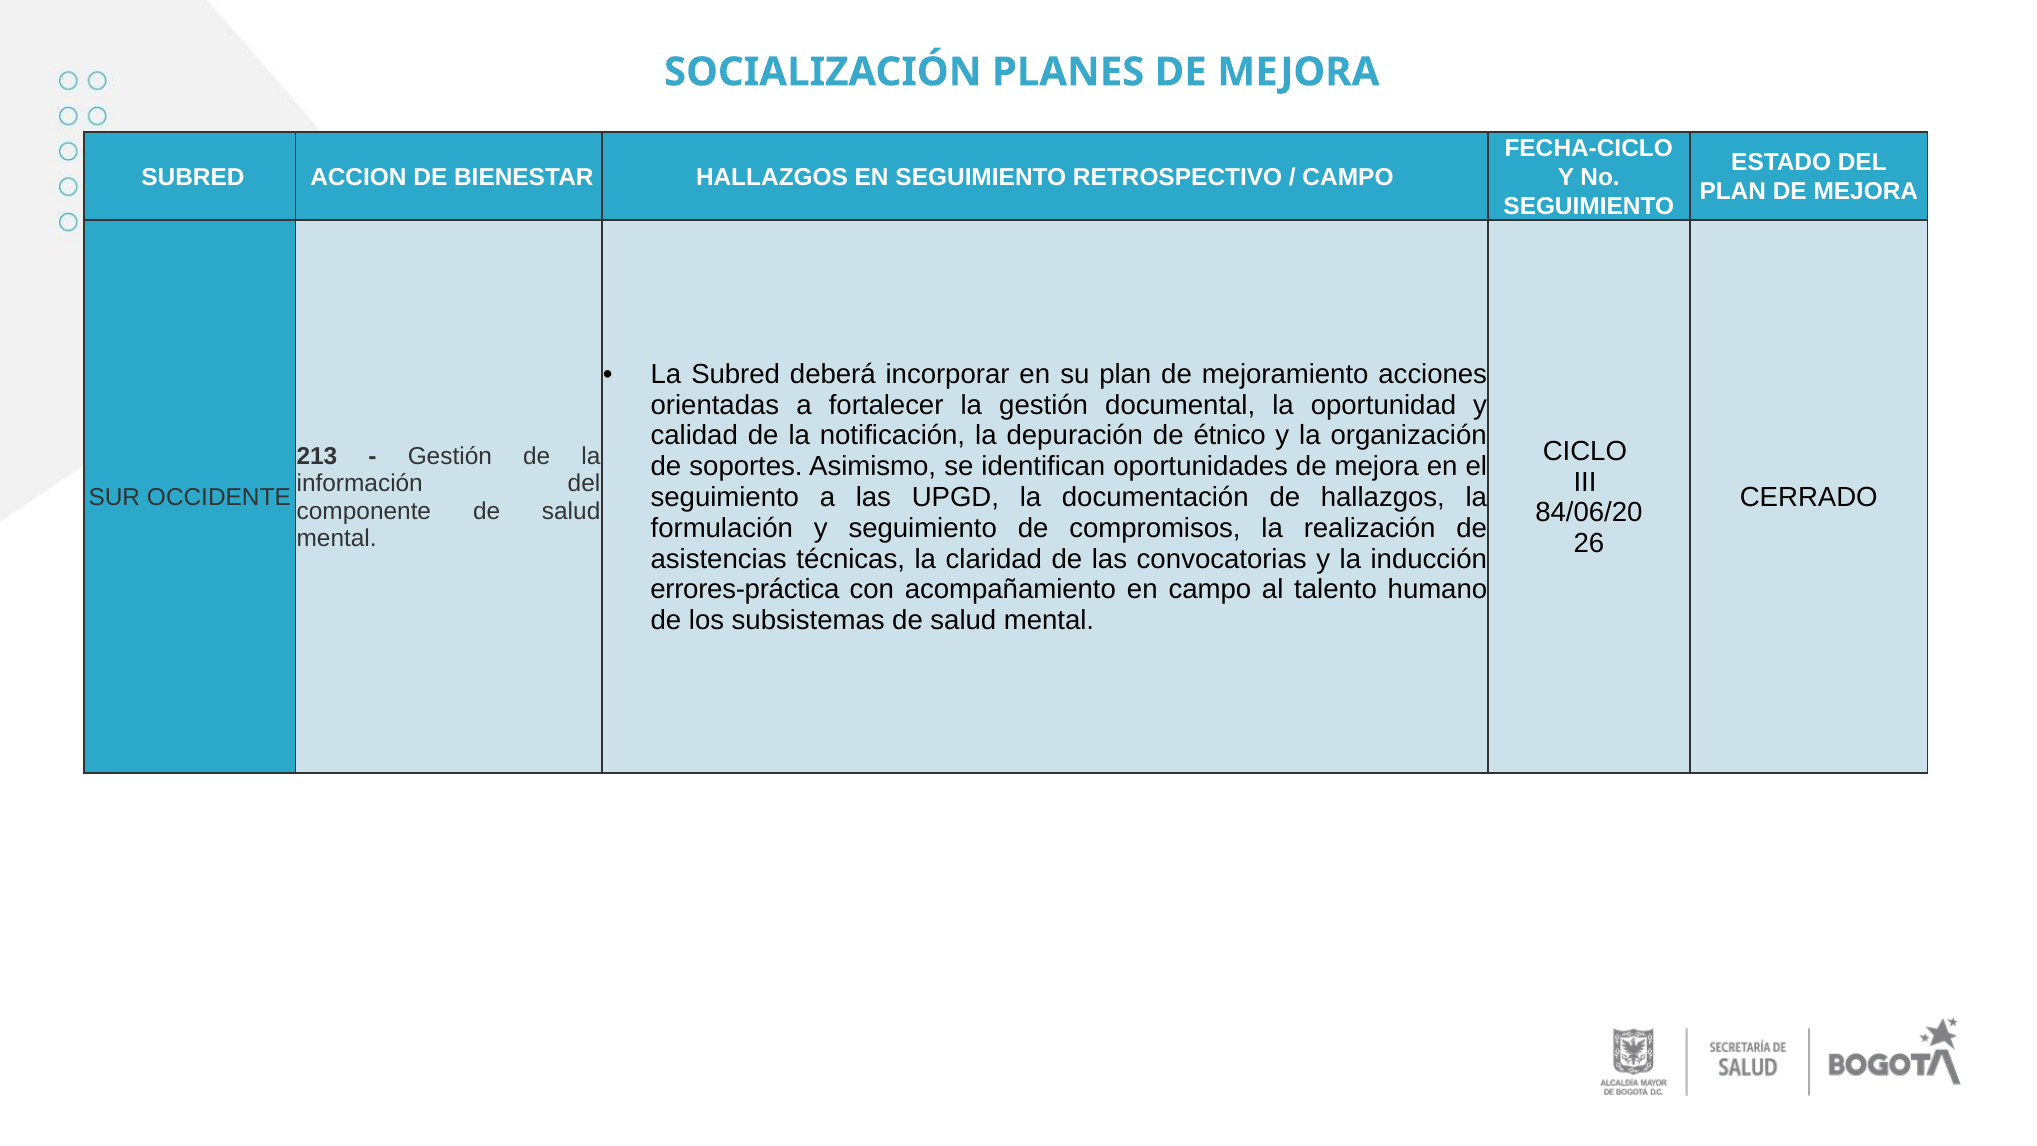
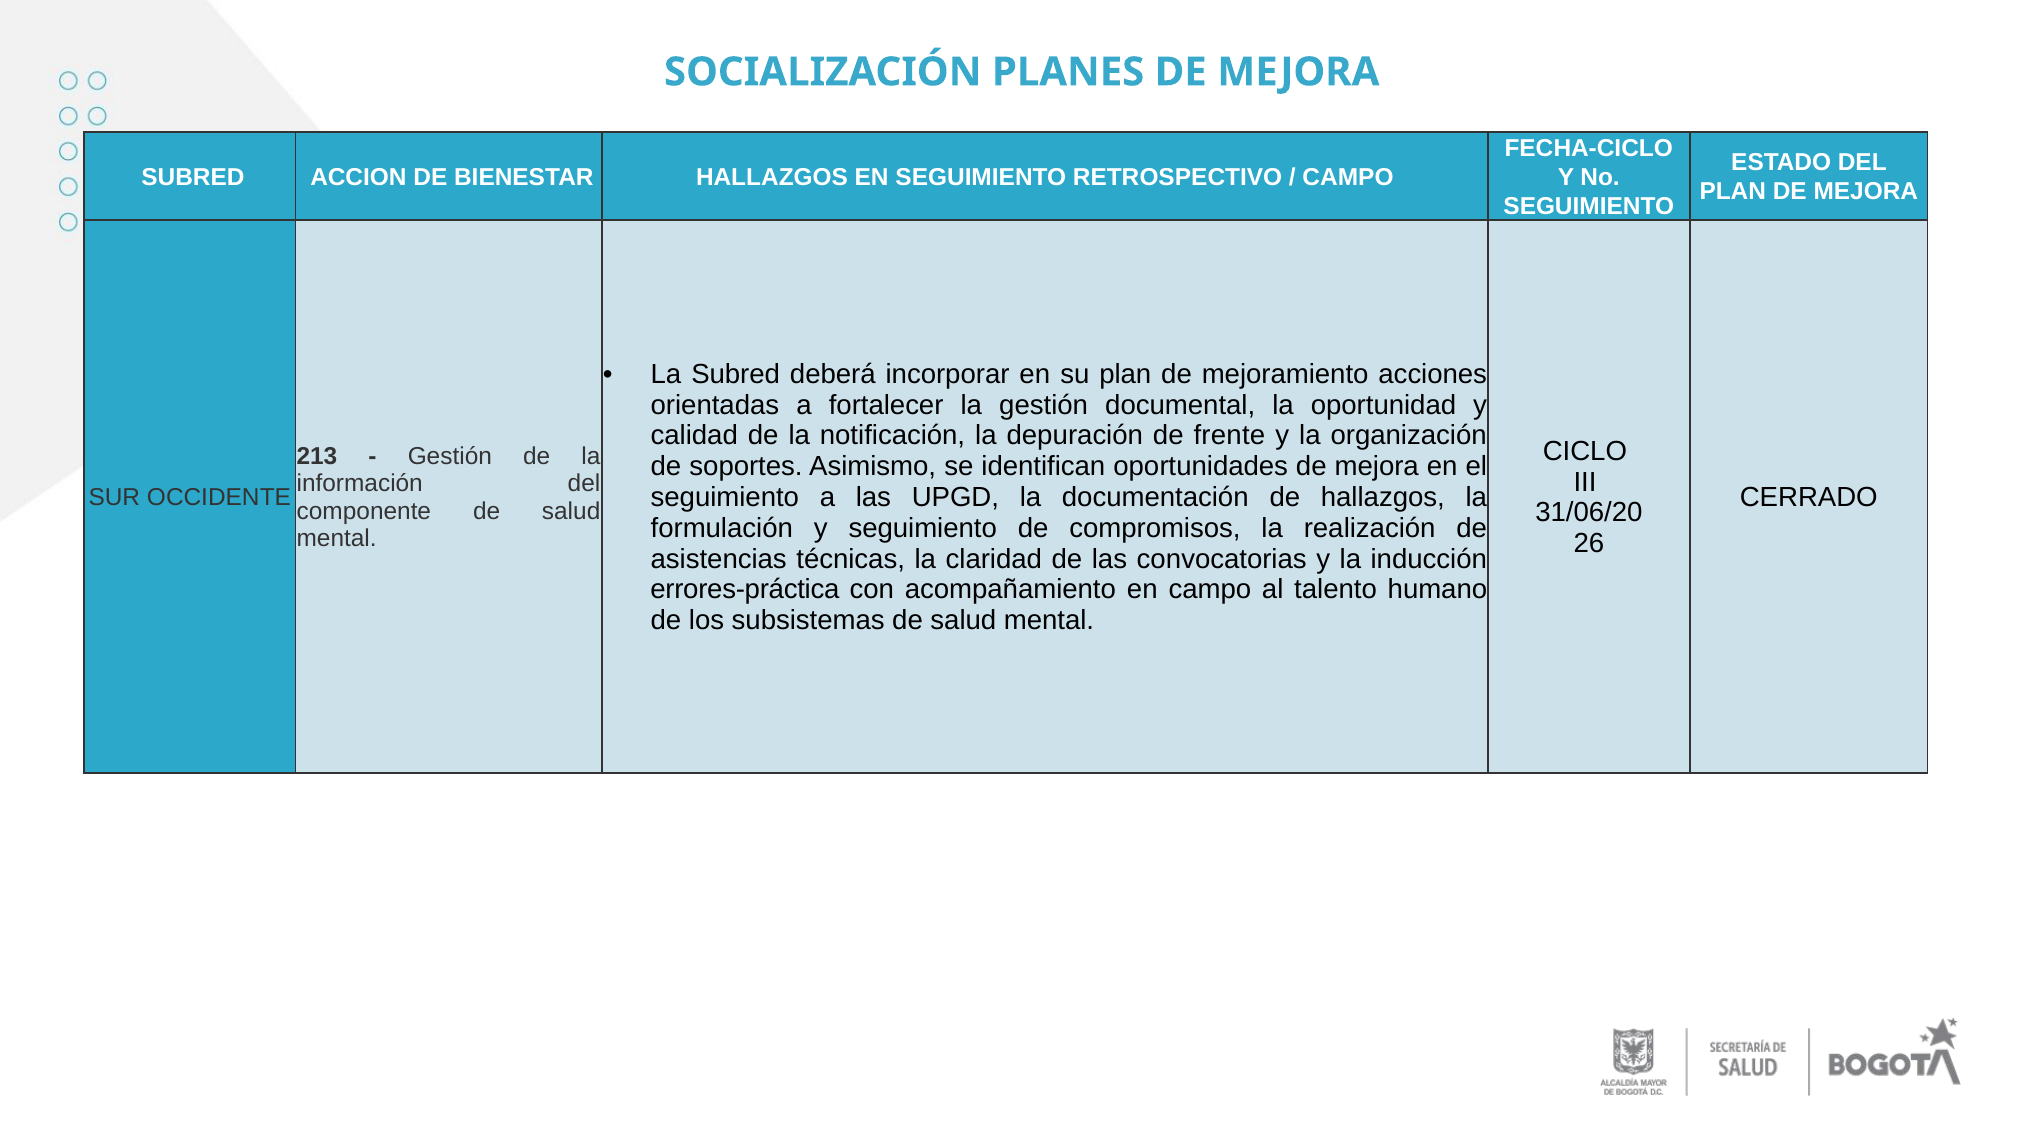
étnico: étnico -> frente
84/06/20: 84/06/20 -> 31/06/20
